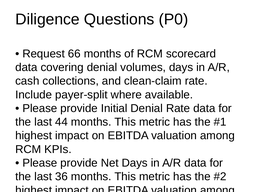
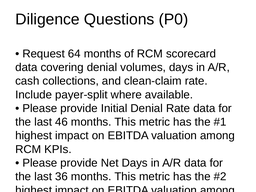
66: 66 -> 64
44: 44 -> 46
